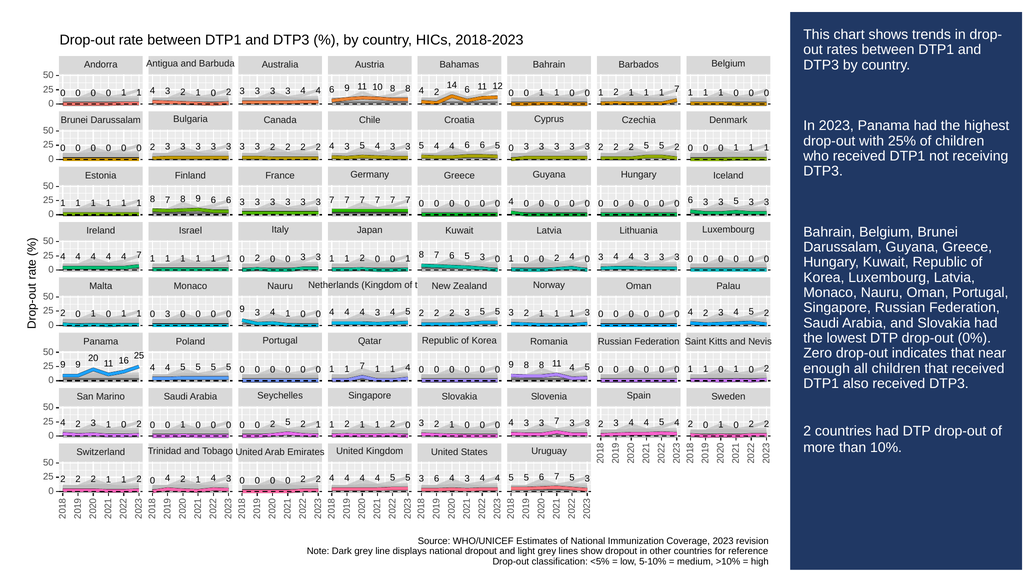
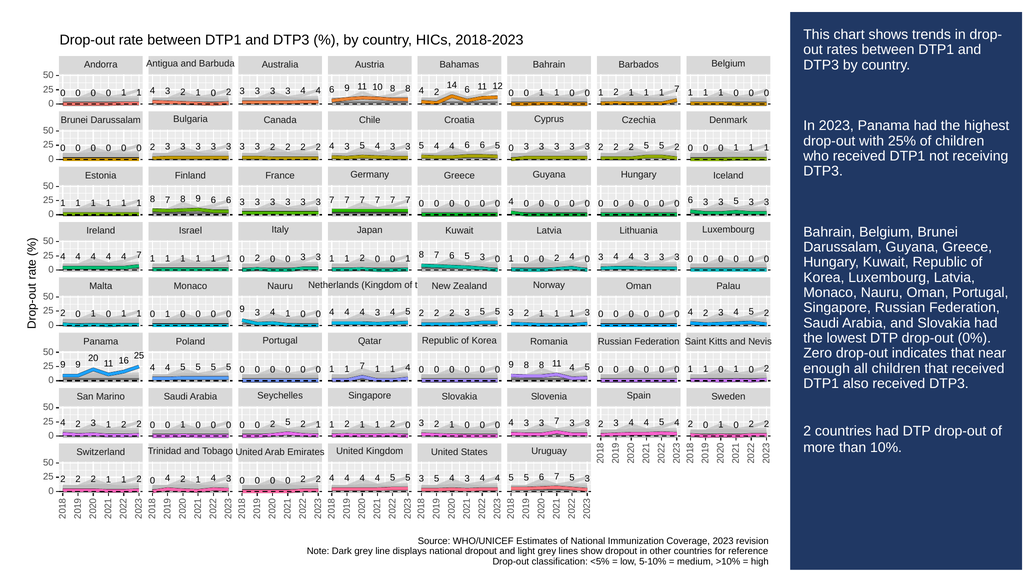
3 at (168, 315): 3 -> 1
2 3 1 0: 0 -> 2
6 at (437, 479): 6 -> 5
